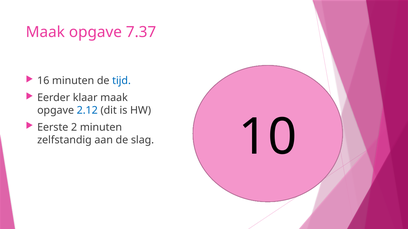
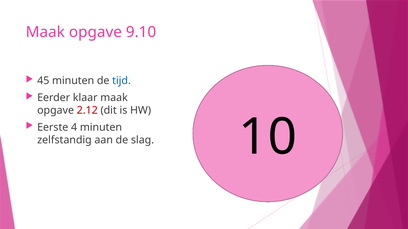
7.37: 7.37 -> 9.10
16: 16 -> 45
2.12 colour: blue -> red
2: 2 -> 4
